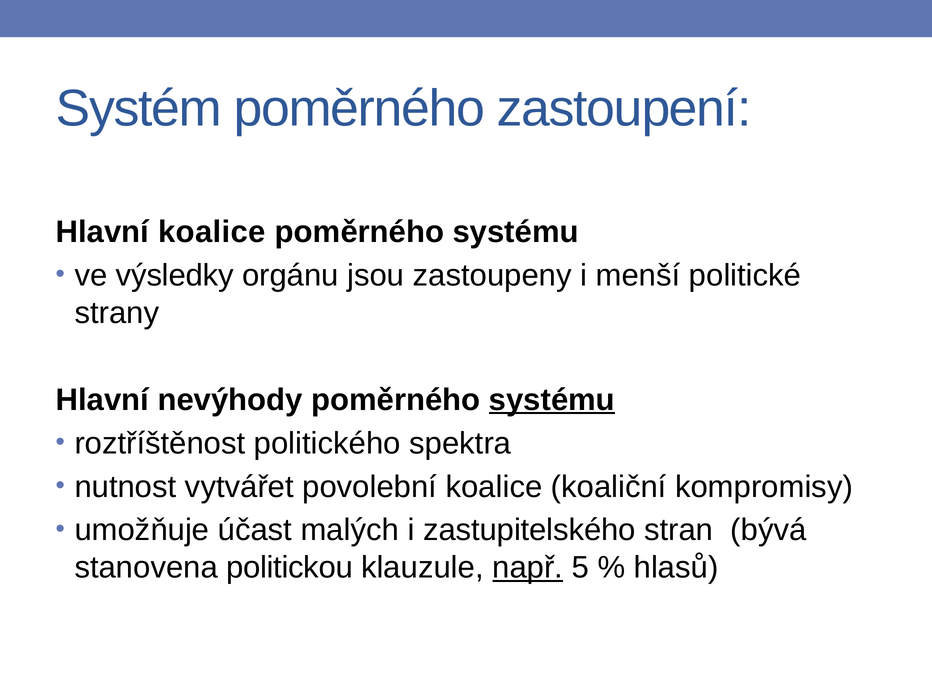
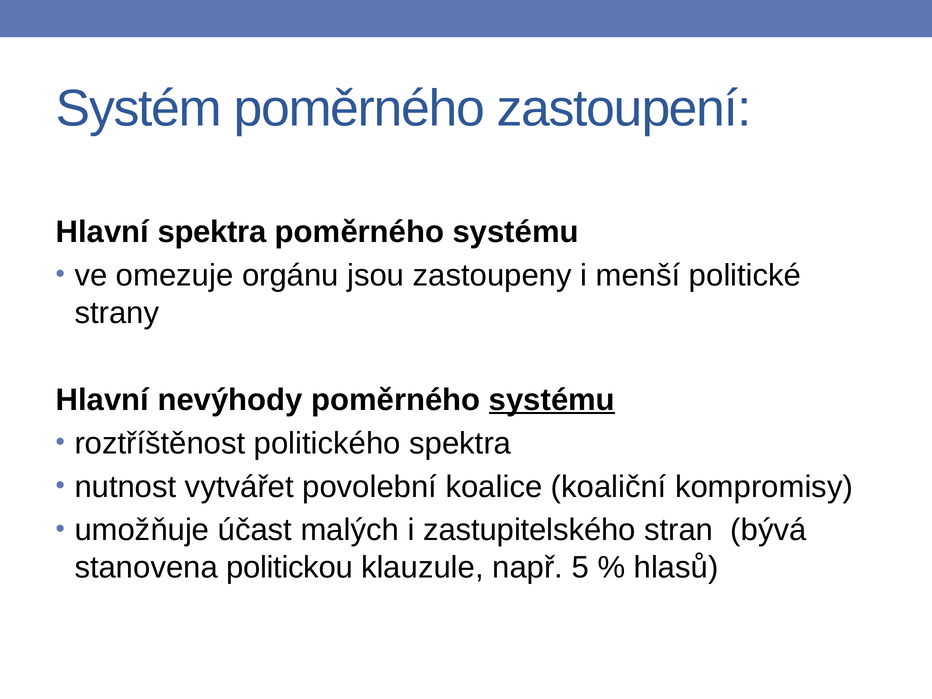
Hlavní koalice: koalice -> spektra
výsledky: výsledky -> omezuje
např underline: present -> none
